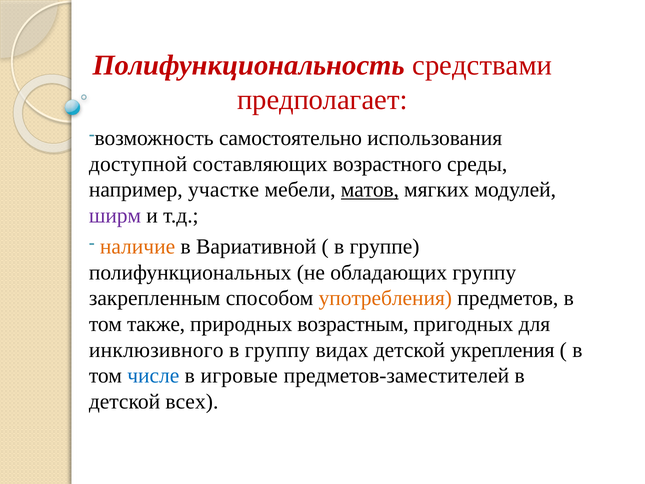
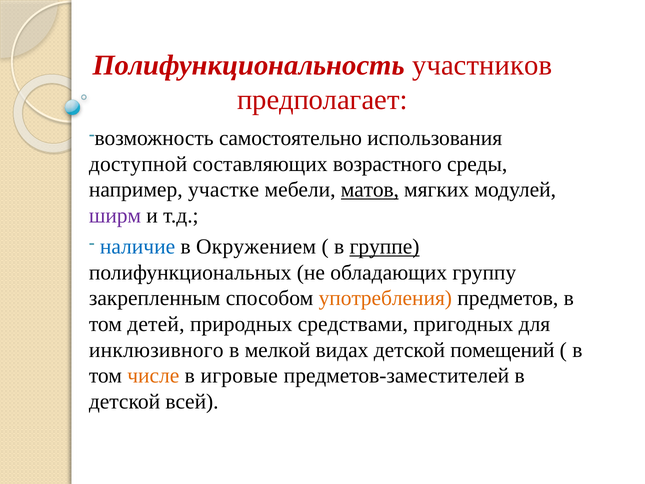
средствами: средствами -> участников
наличие colour: orange -> blue
Вариативной: Вариативной -> Окружением
группе underline: none -> present
также: также -> детей
возрастным: возрастным -> средствами
в группу: группу -> мелкой
укрепления: укрепления -> помещений
числе colour: blue -> orange
всех: всех -> всей
